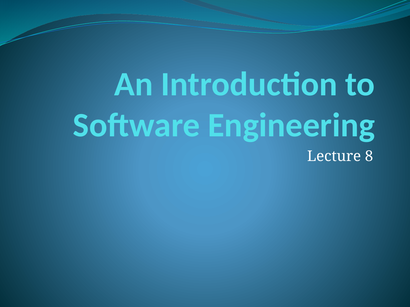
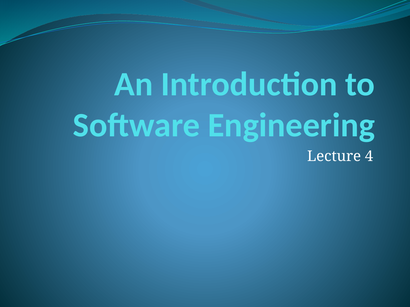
8: 8 -> 4
